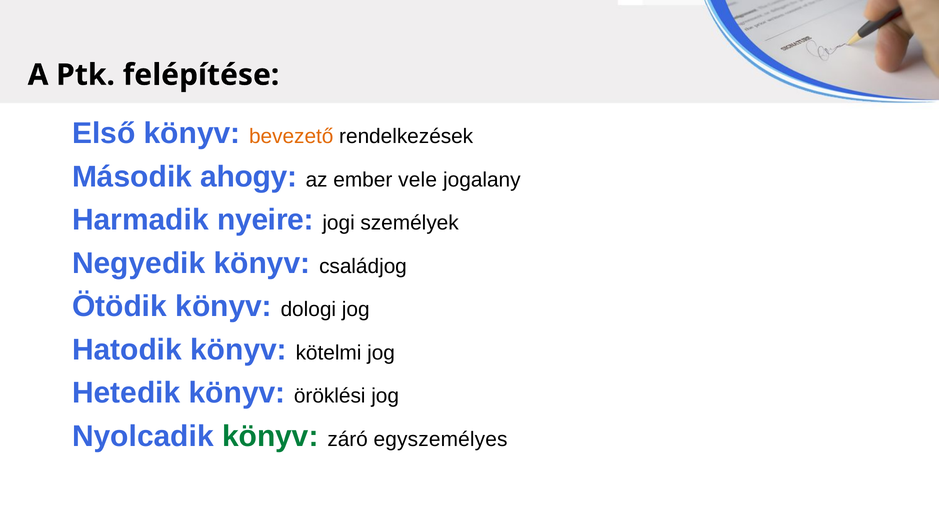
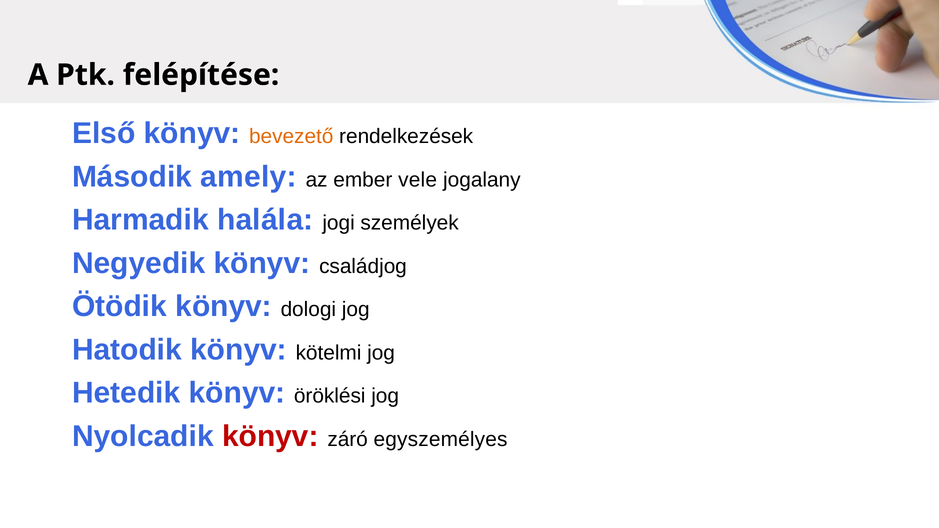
ahogy: ahogy -> amely
nyeire: nyeire -> halála
könyv at (270, 437) colour: green -> red
